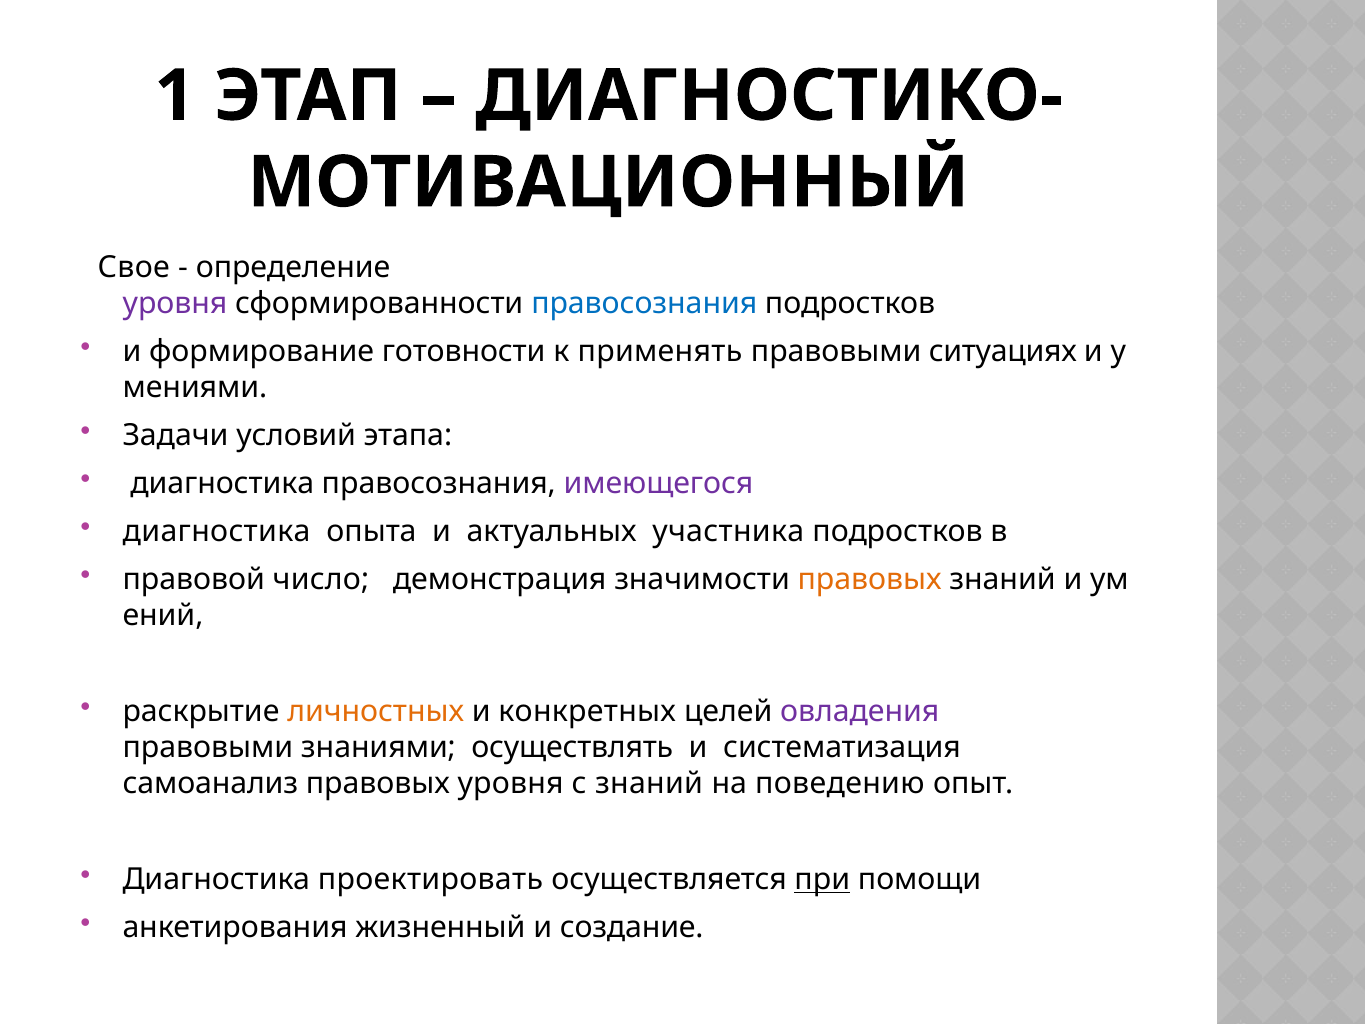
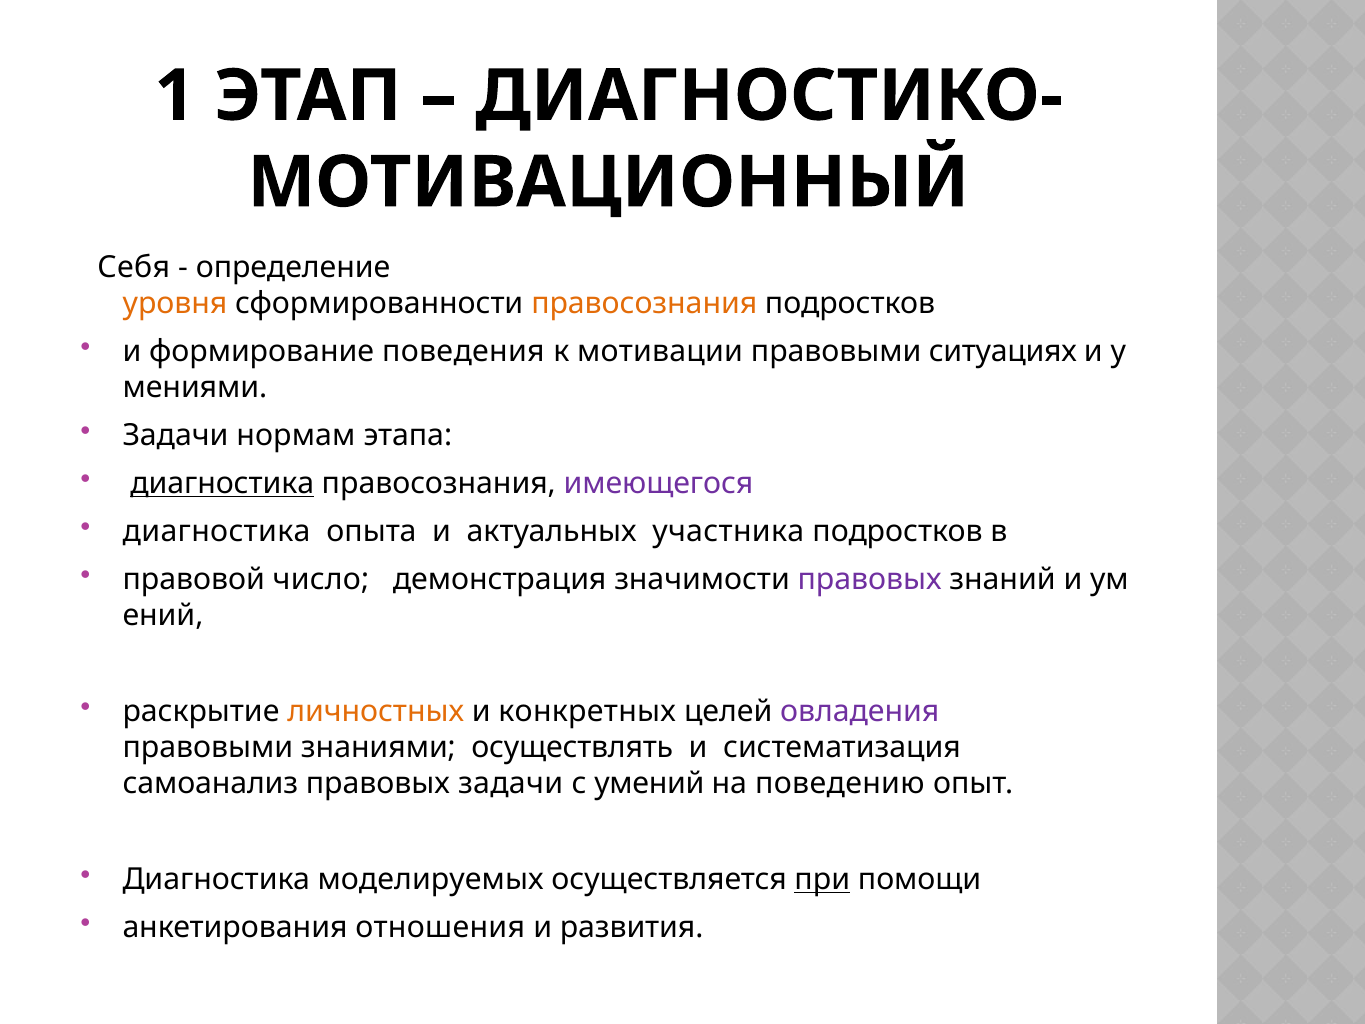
Свое: Свое -> Себя
уровня at (175, 304) colour: purple -> orange
правосознания at (644, 304) colour: blue -> orange
готовности: готовности -> поведения
применять: применять -> мотивации
условий: условий -> нормам
диагностика at (222, 483) underline: none -> present
правовых at (870, 579) colour: orange -> purple
правовых уровня: уровня -> задачи
с знаний: знаний -> умений
проектировать: проектировать -> моделируемых
жизненный: жизненный -> отношения
создание: создание -> развития
